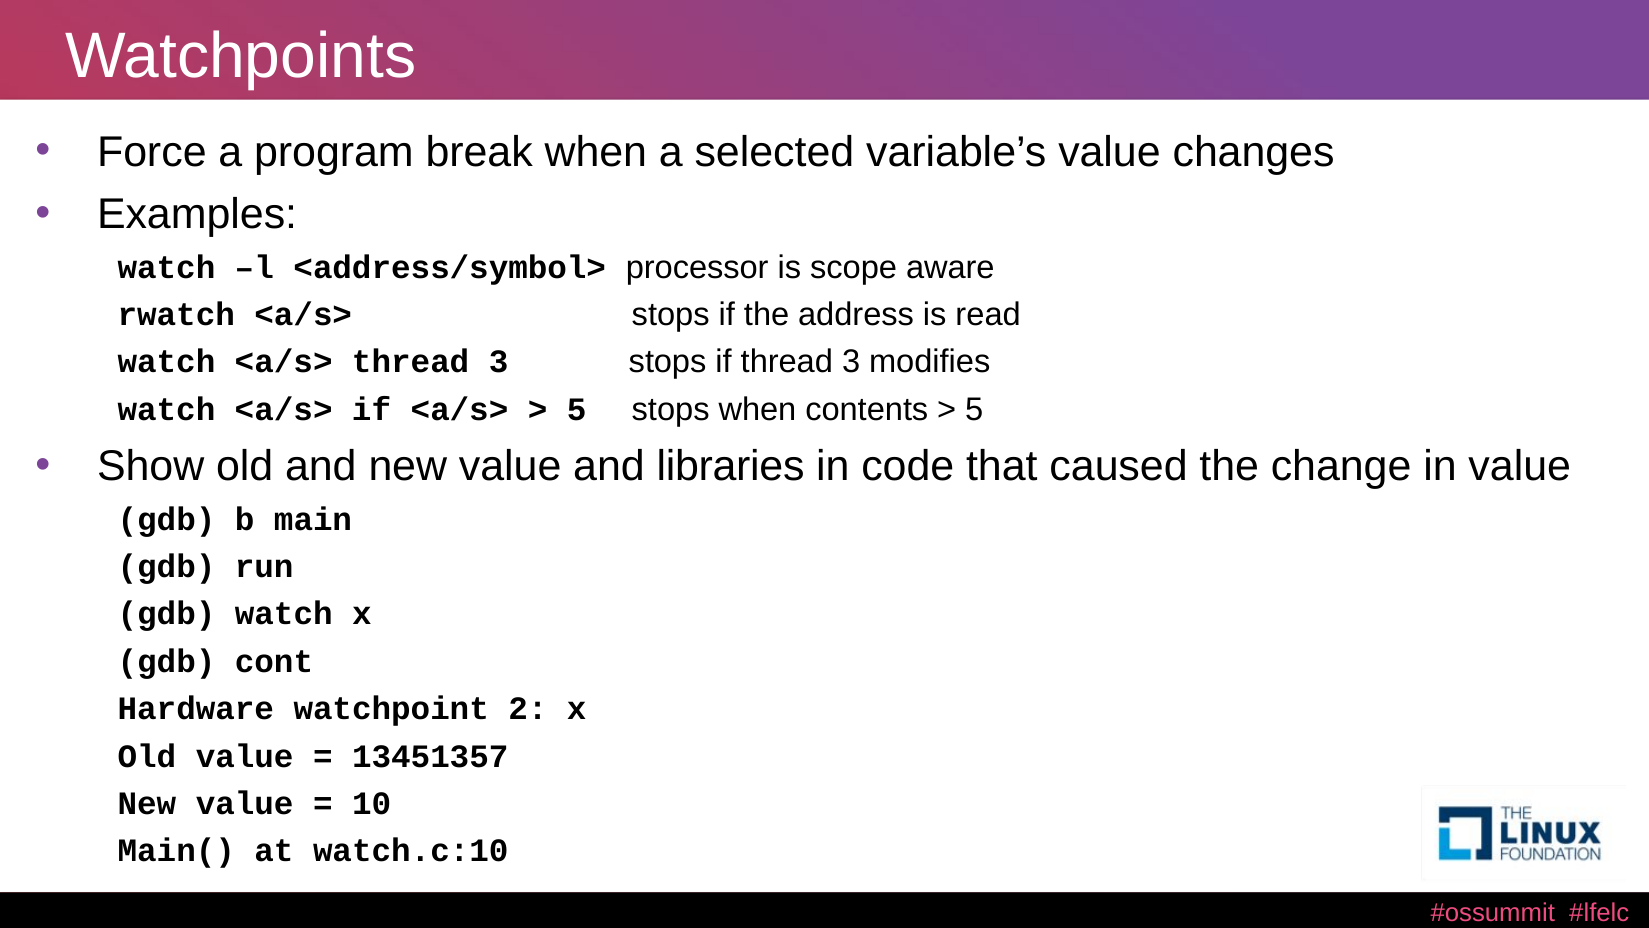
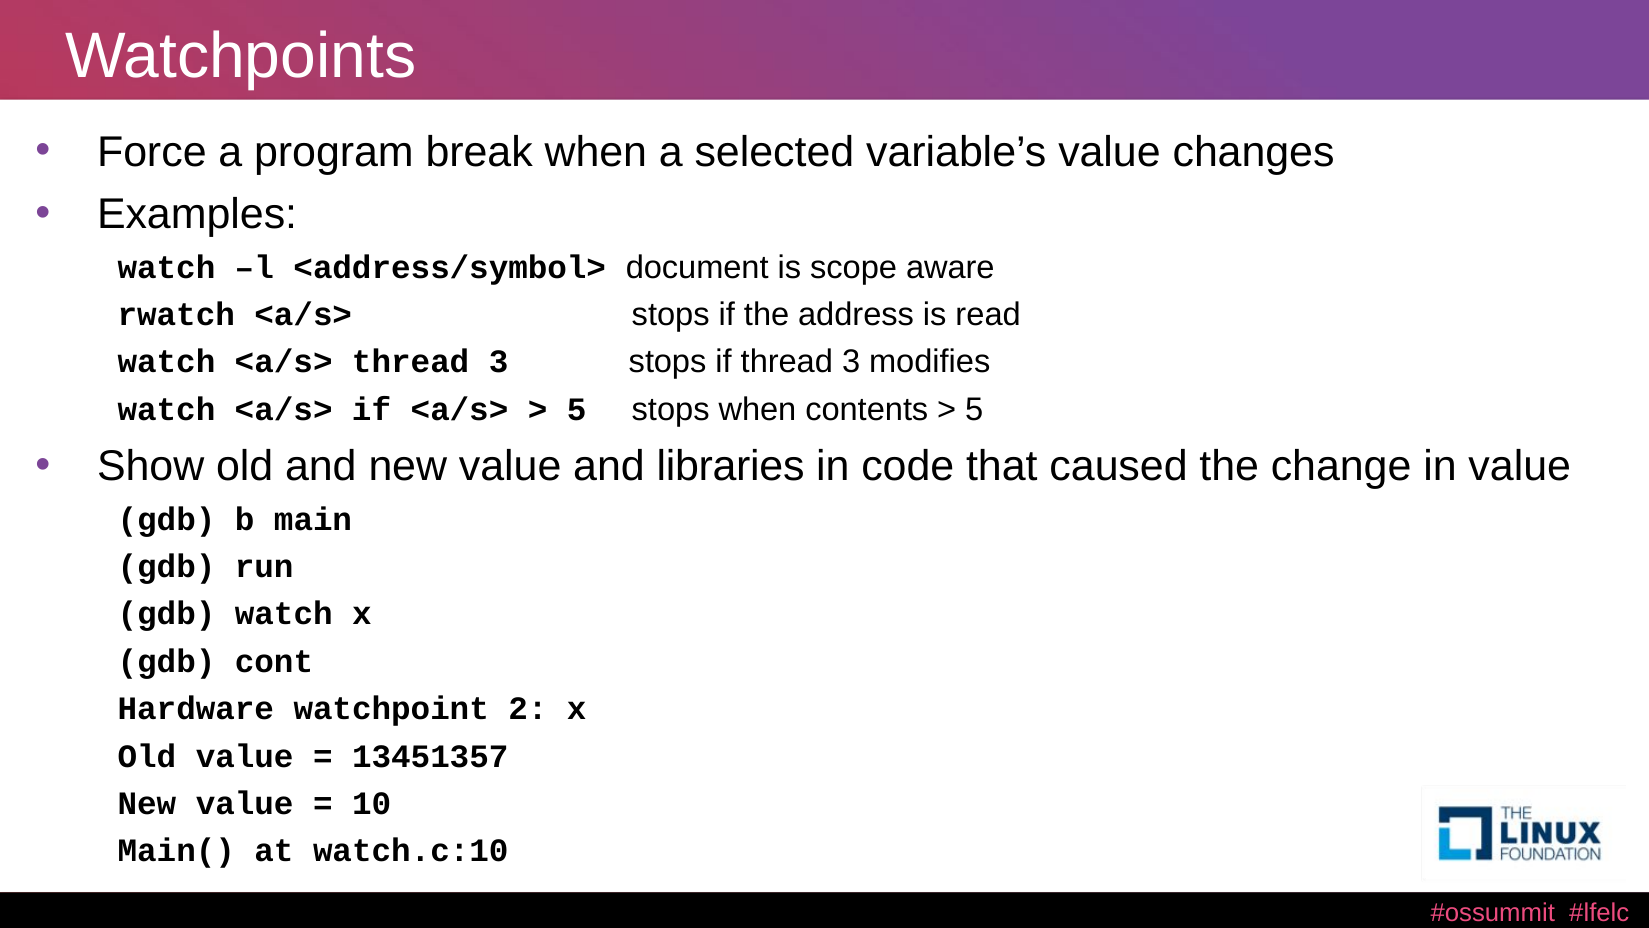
processor: processor -> document
